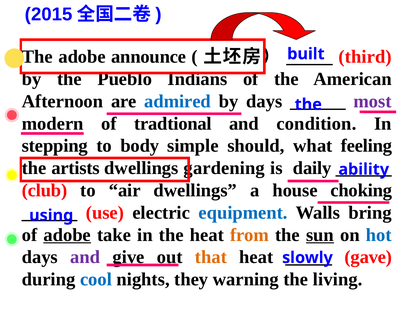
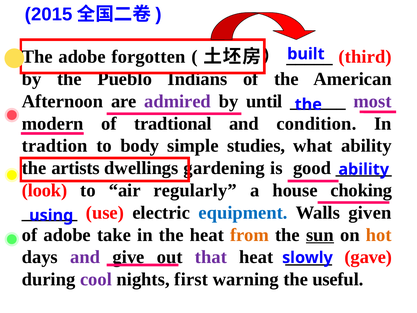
announce: announce -> forgotten
admired colour: blue -> purple
by days: days -> until
stepping: stepping -> tradtion
should: should -> studies
what feeling: feeling -> ability
daily: daily -> good
club: club -> look
air dwellings: dwellings -> regularly
bring: bring -> given
adobe at (67, 235) underline: present -> none
hot colour: blue -> orange
that colour: orange -> purple
cool colour: blue -> purple
they: they -> first
living: living -> useful
